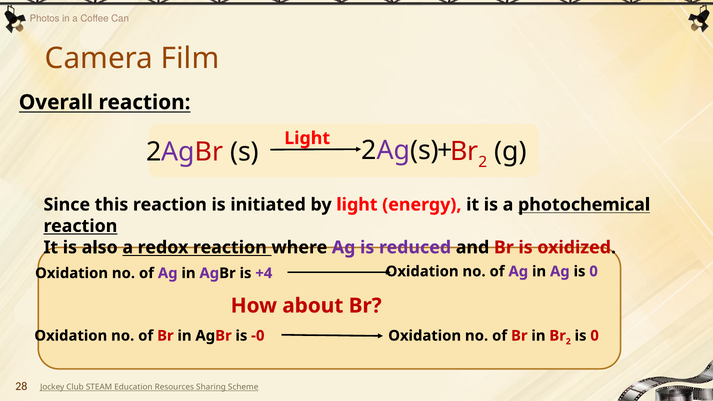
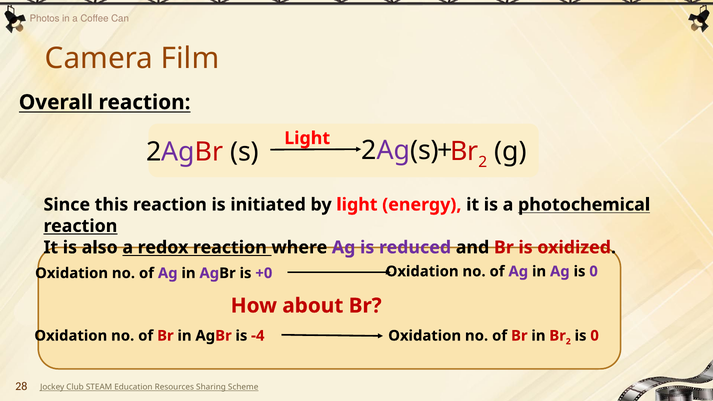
+4: +4 -> +0
-0: -0 -> -4
